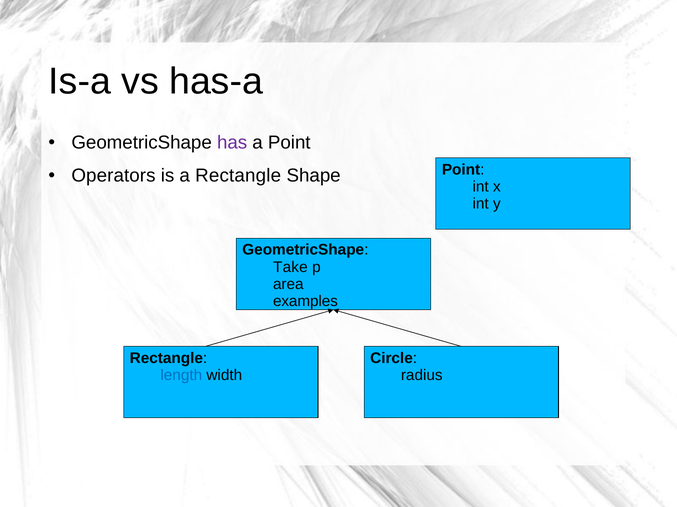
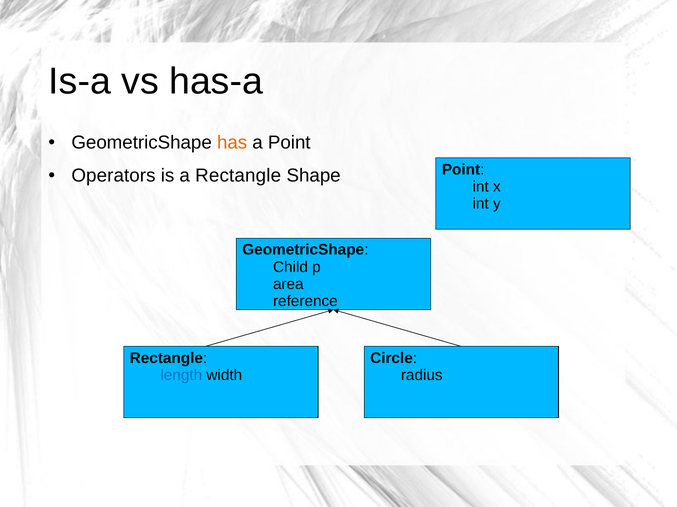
has colour: purple -> orange
Take: Take -> Child
examples: examples -> reference
